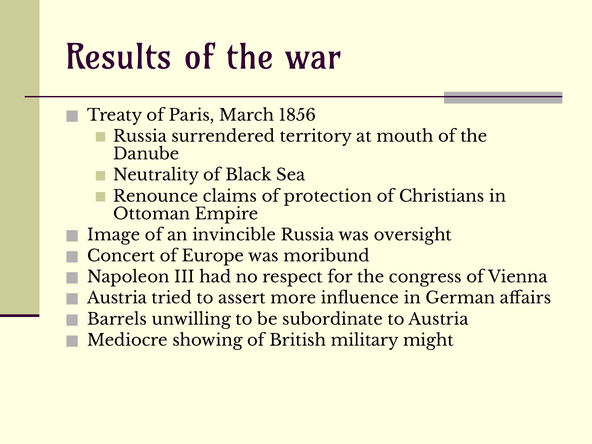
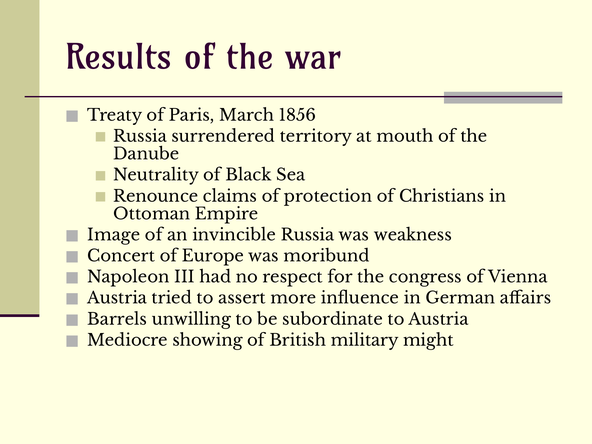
oversight: oversight -> weakness
